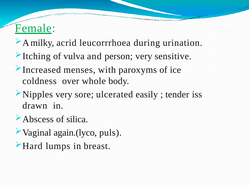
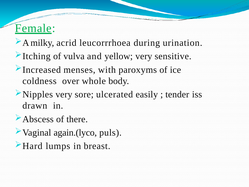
person: person -> yellow
silica: silica -> there
